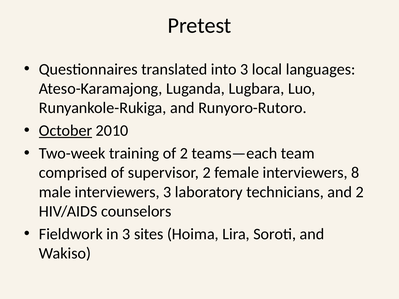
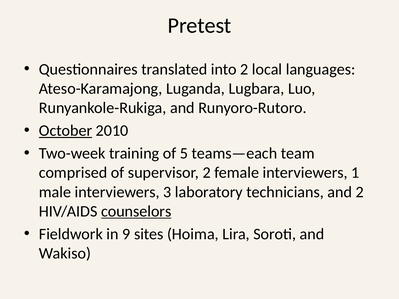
into 3: 3 -> 2
of 2: 2 -> 5
8: 8 -> 1
counselors underline: none -> present
in 3: 3 -> 9
